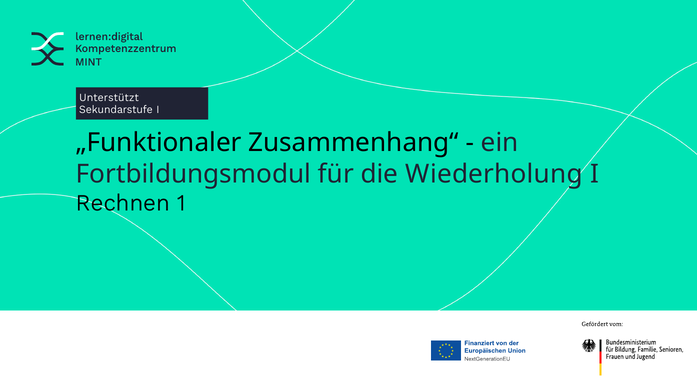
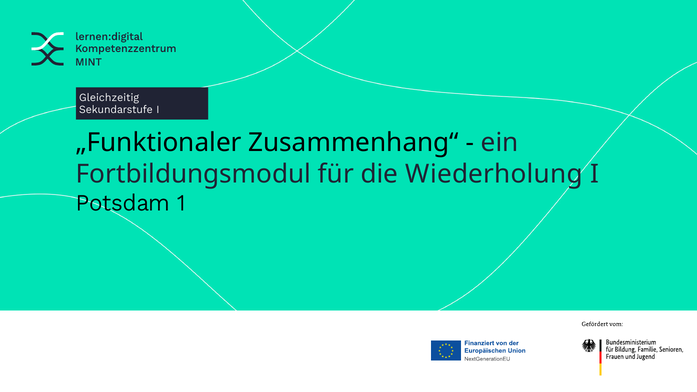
Unterstützt: Unterstützt -> Gleichzeitig
Rechnen: Rechnen -> Potsdam
